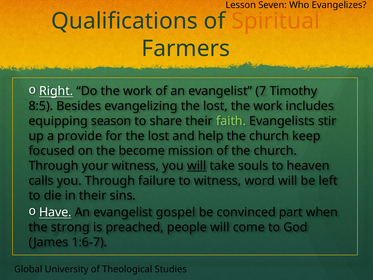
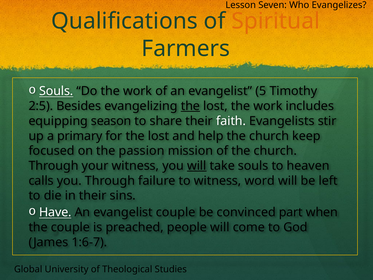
Right at (56, 91): Right -> Souls
7: 7 -> 5
8:5: 8:5 -> 2:5
the at (190, 106) underline: none -> present
faith colour: light green -> white
provide: provide -> primary
become: become -> passion
evangelist gospel: gospel -> couple
the strong: strong -> couple
